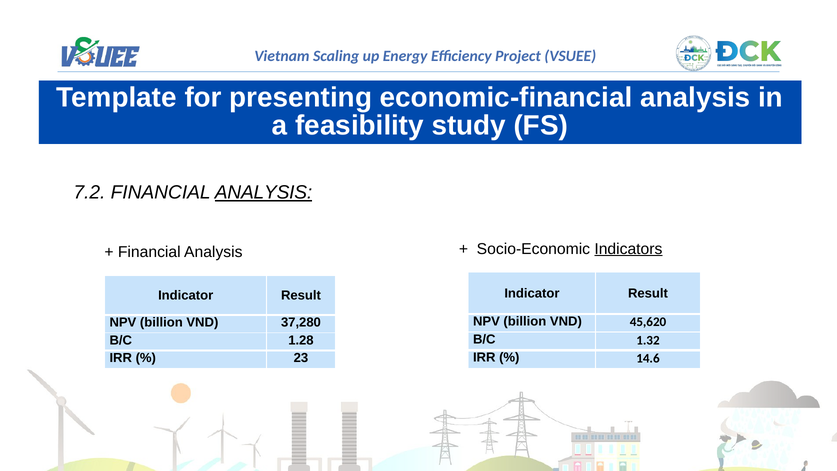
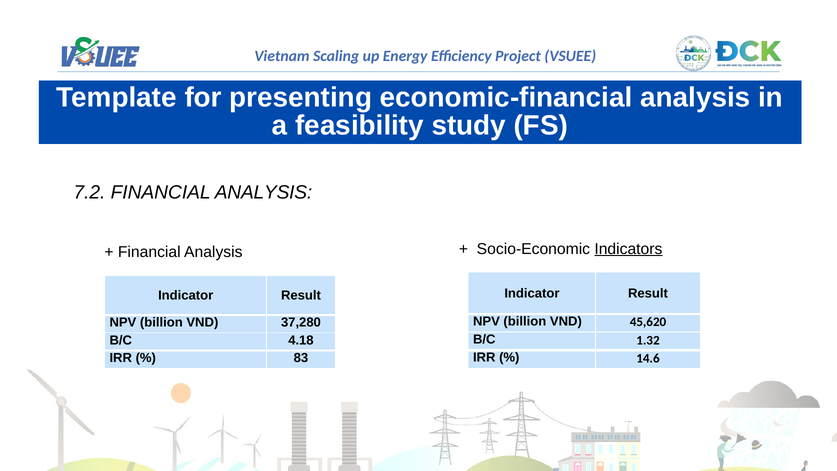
ANALYSIS at (264, 192) underline: present -> none
1.28: 1.28 -> 4.18
23: 23 -> 83
